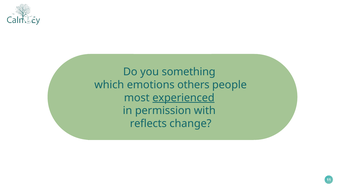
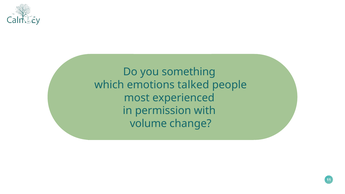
others: others -> talked
experienced underline: present -> none
reflects: reflects -> volume
